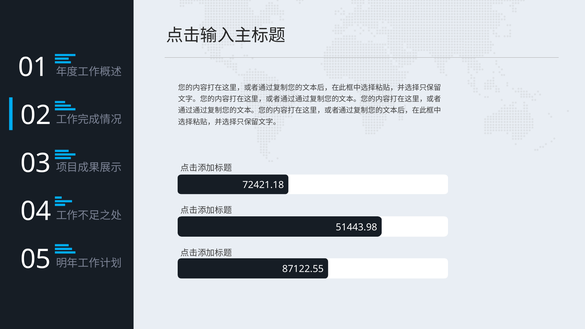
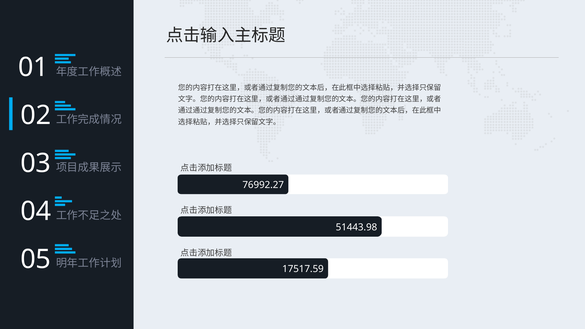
72421.18: 72421.18 -> 76992.27
87122.55: 87122.55 -> 17517.59
